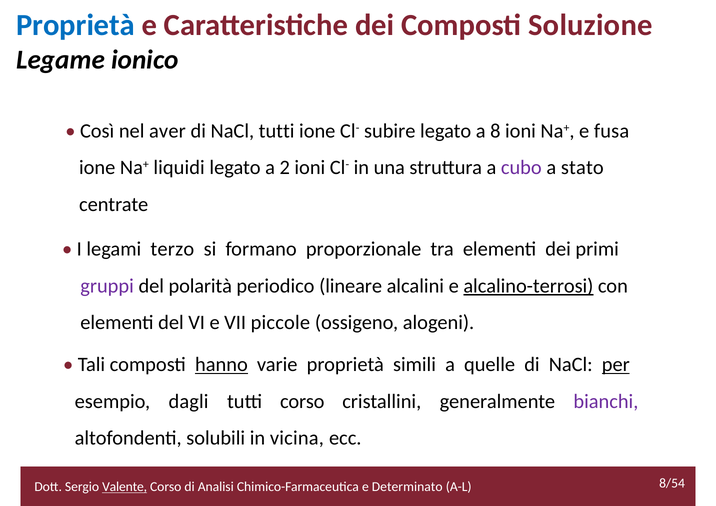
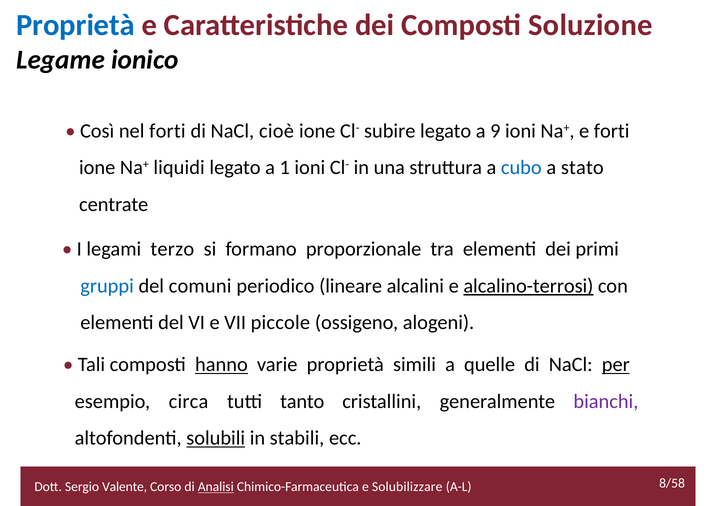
nel aver: aver -> forti
NaCl tutti: tutti -> cioè
8: 8 -> 9
e fusa: fusa -> forti
2: 2 -> 1
cubo colour: purple -> blue
gruppi colour: purple -> blue
polarità: polarità -> comuni
dagli: dagli -> circa
tutti corso: corso -> tanto
solubili underline: none -> present
vicina: vicina -> stabili
Valente underline: present -> none
Analisi underline: none -> present
Determinato: Determinato -> Solubilizzare
8/54: 8/54 -> 8/58
